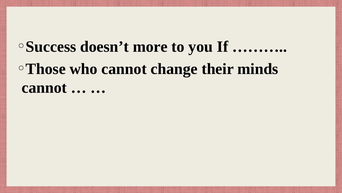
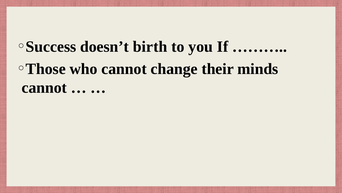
more: more -> birth
